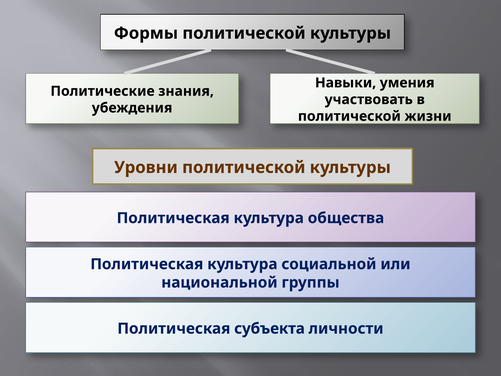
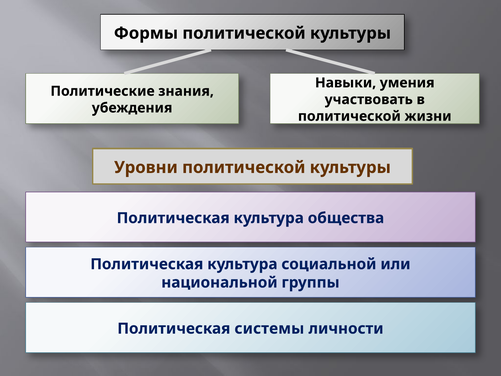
субъекта: субъекта -> системы
